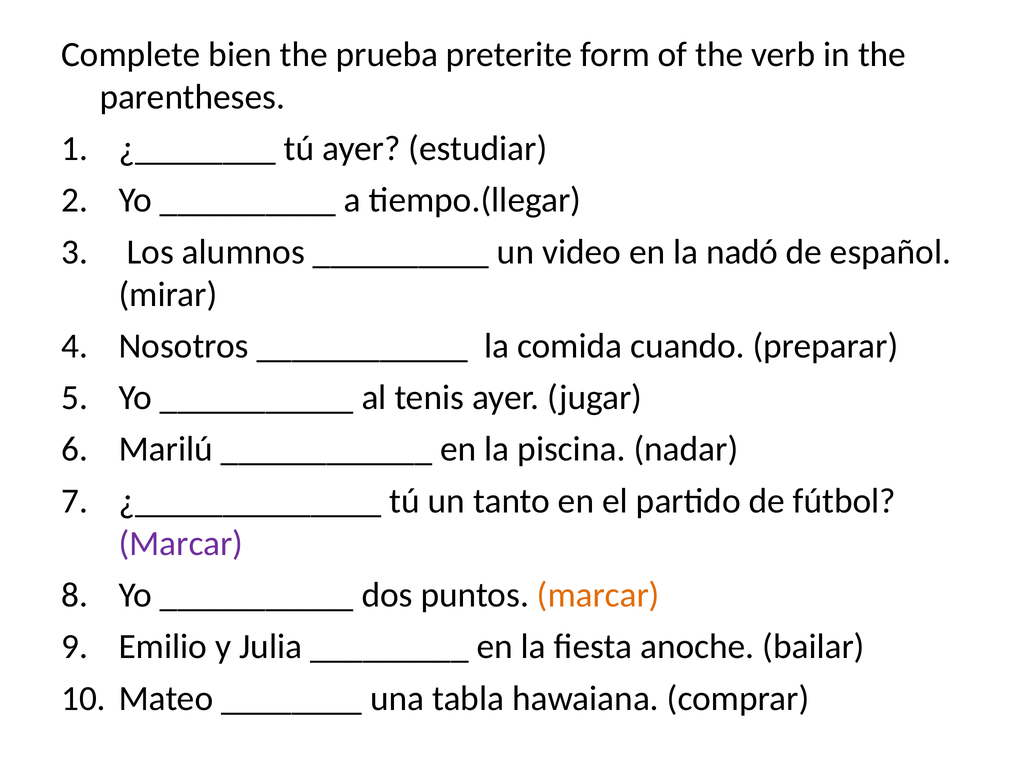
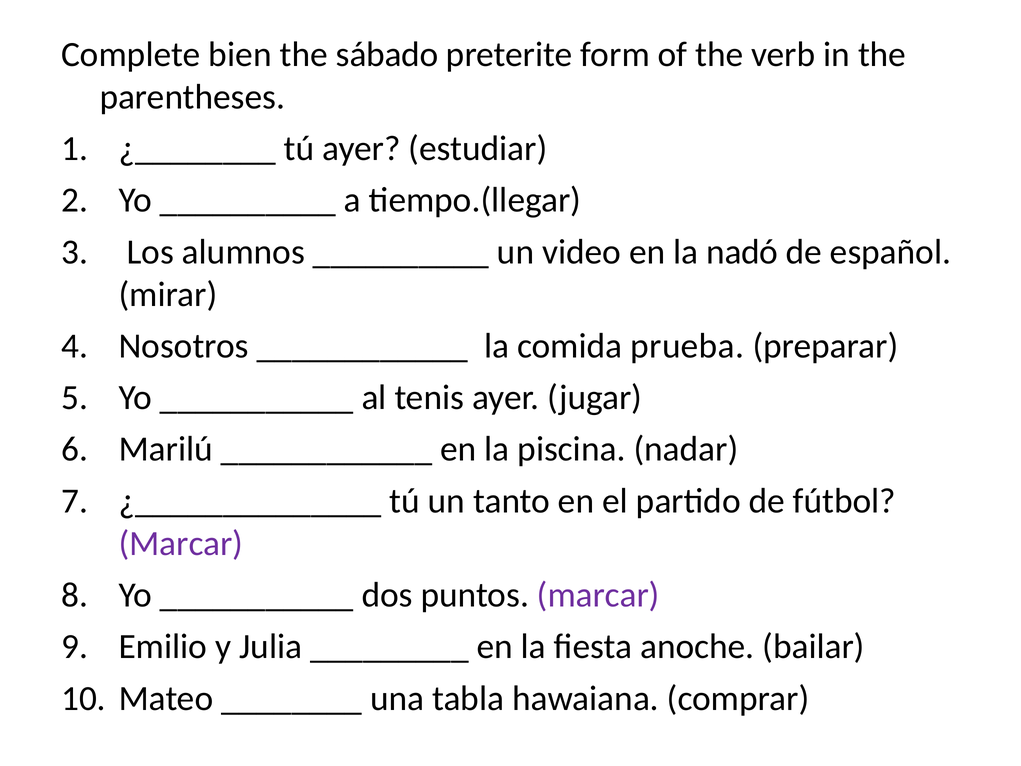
prueba: prueba -> sábado
cuando: cuando -> prueba
marcar at (598, 595) colour: orange -> purple
